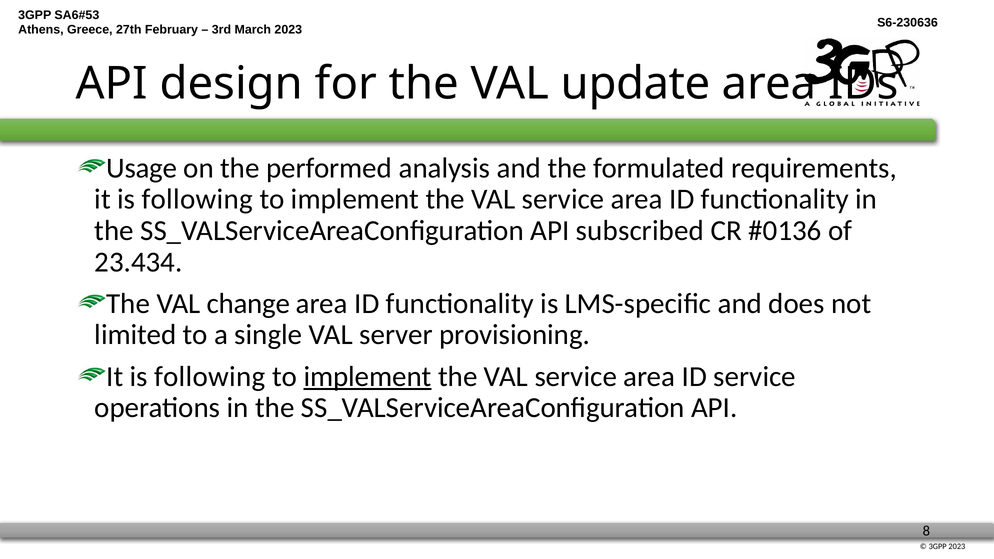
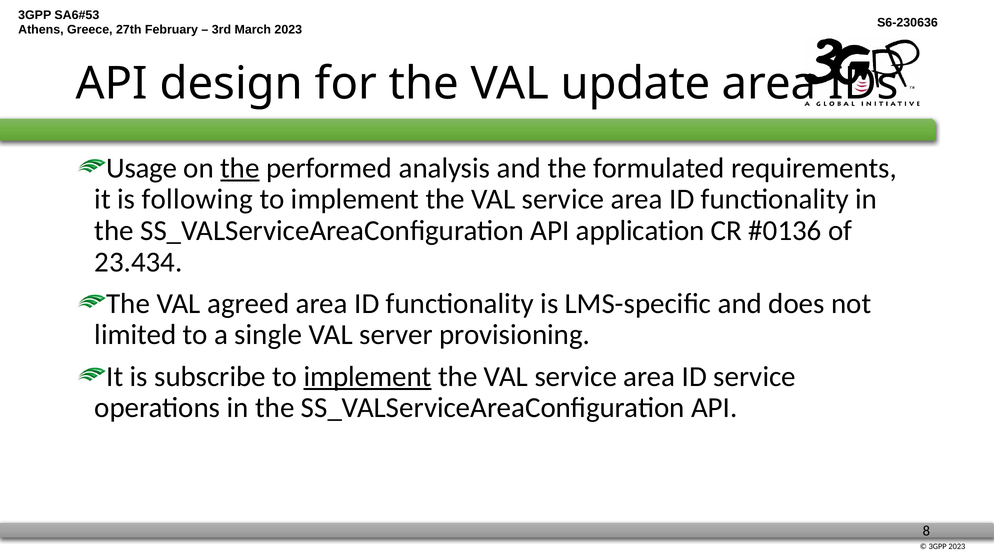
the at (240, 168) underline: none -> present
subscribed: subscribed -> application
change: change -> agreed
following at (210, 377): following -> subscribe
